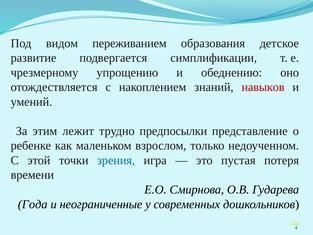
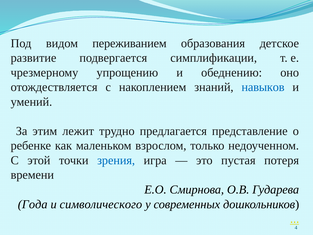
навыков colour: red -> blue
предпосылки: предпосылки -> предлагается
неограниченные: неограниченные -> символического
